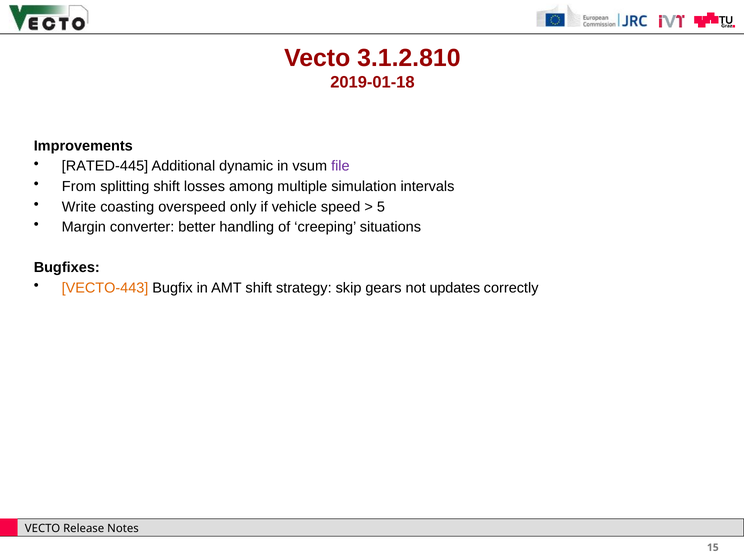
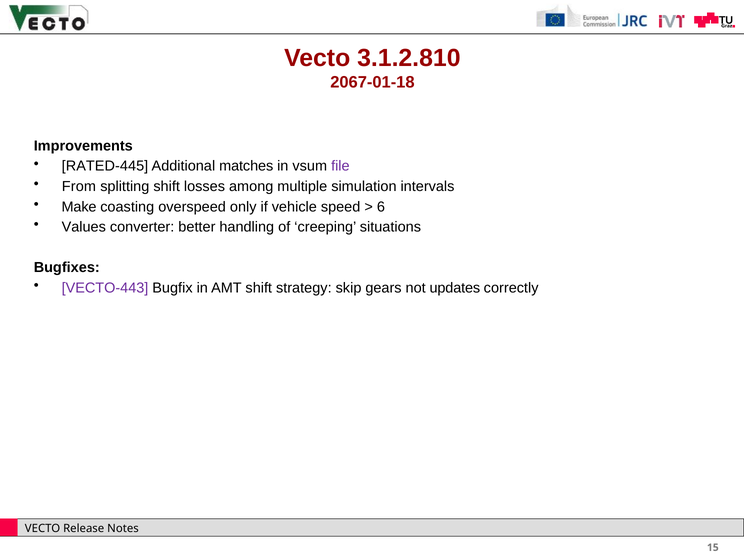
2019-01-18: 2019-01-18 -> 2067-01-18
dynamic: dynamic -> matches
Write: Write -> Make
5: 5 -> 6
Margin: Margin -> Values
VECTO-443 colour: orange -> purple
